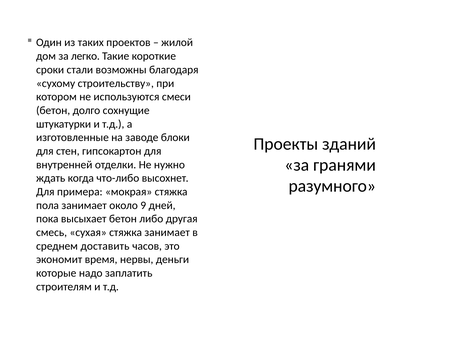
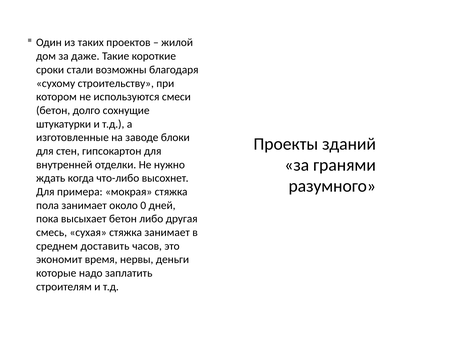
легко: легко -> даже
9: 9 -> 0
